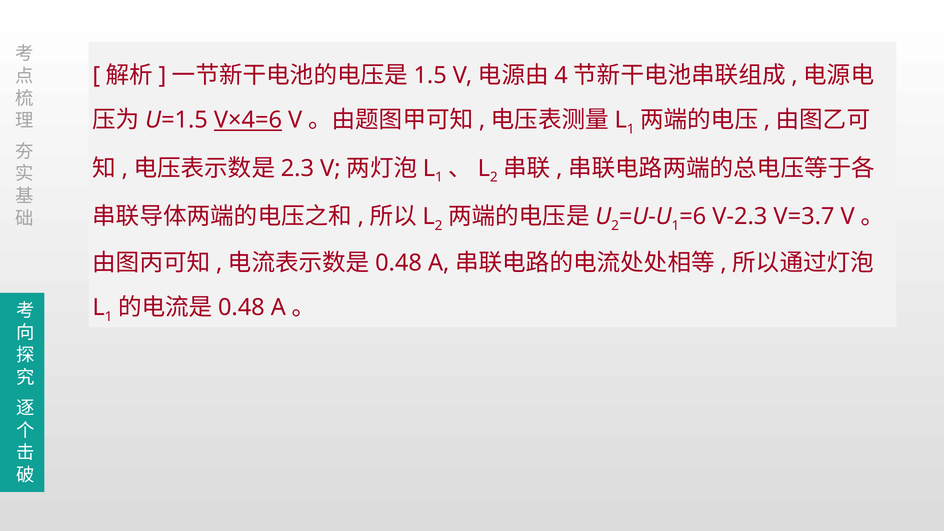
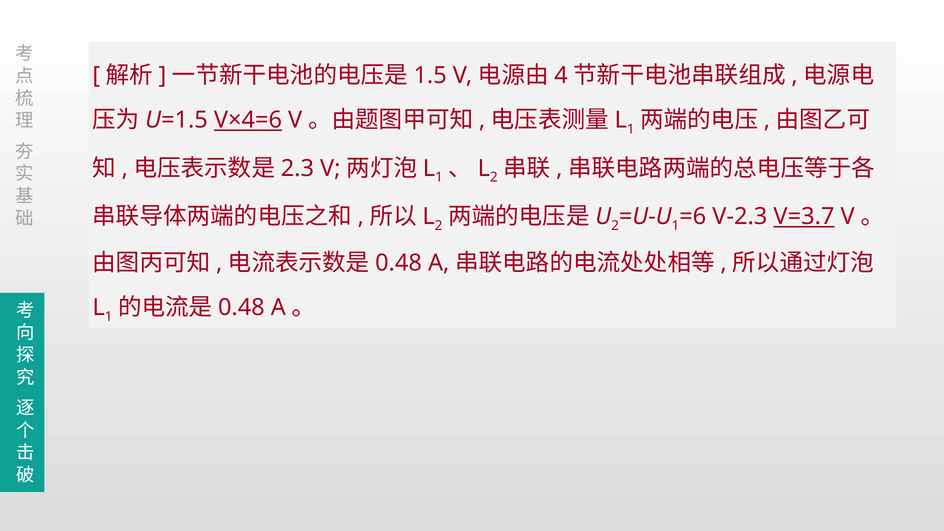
V=3.7 underline: none -> present
